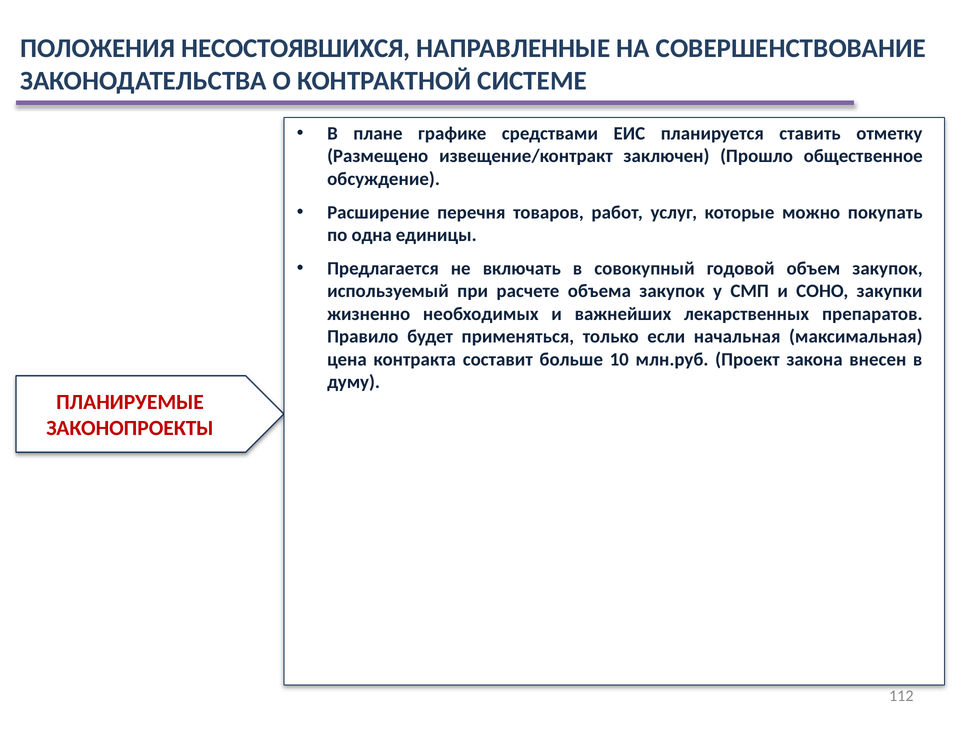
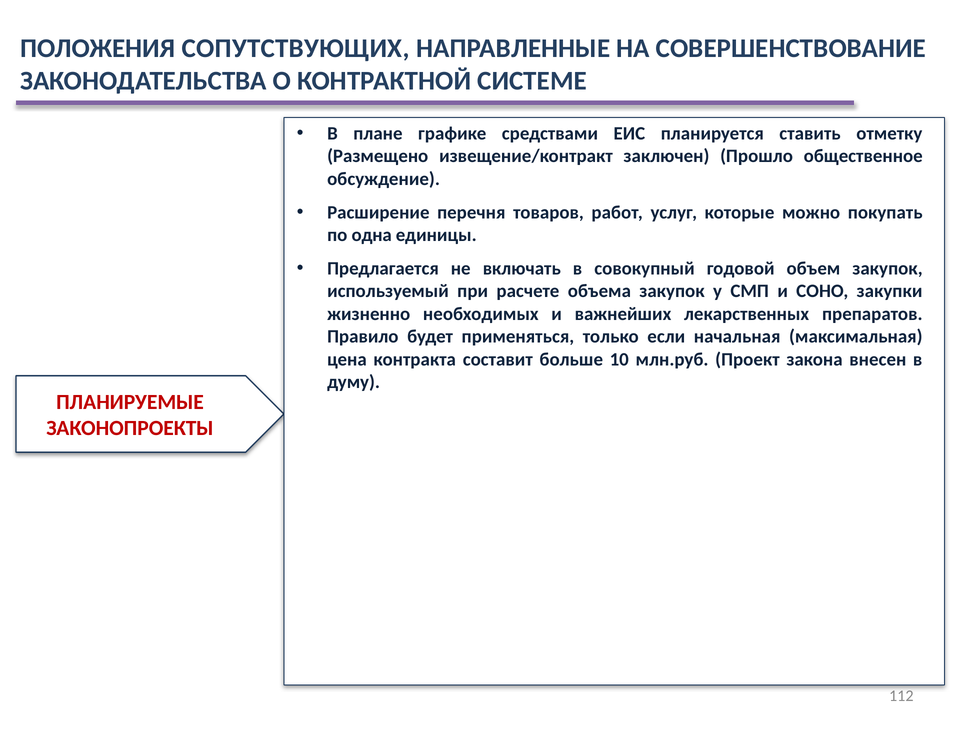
НЕСОСТОЯВШИХСЯ: НЕСОСТОЯВШИХСЯ -> СОПУТСТВУЮЩИХ
